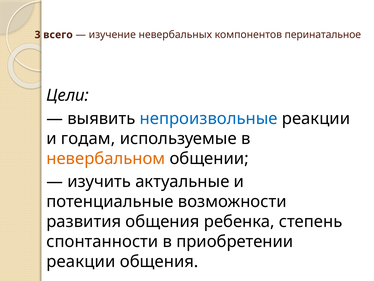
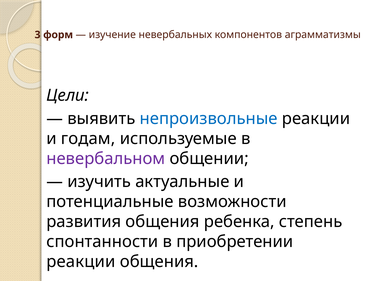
всего: всего -> форм
перинатальное: перинатальное -> аграмматизмы
невербальном colour: orange -> purple
